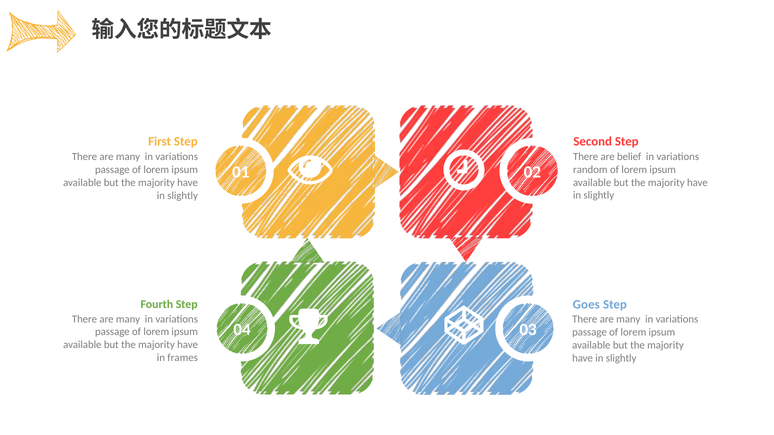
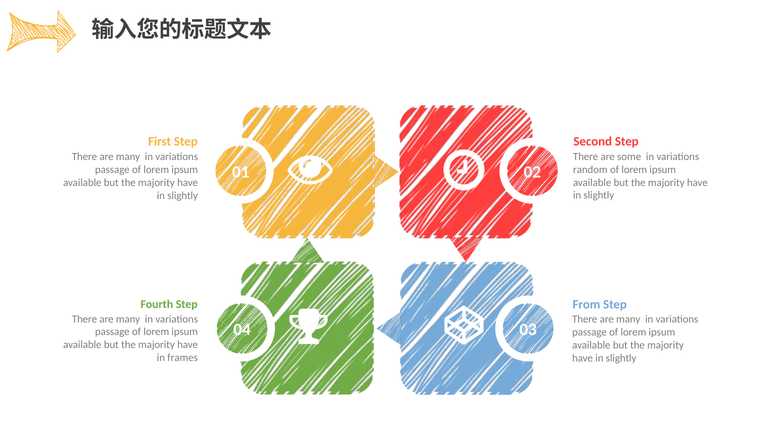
belief: belief -> some
Goes: Goes -> From
